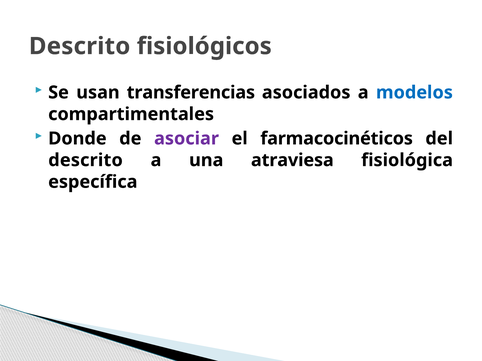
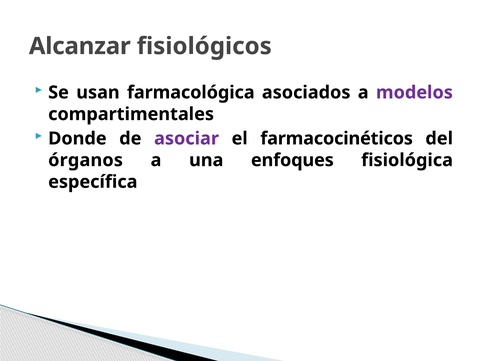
Descrito at (80, 46): Descrito -> Alcanzar
transferencias: transferencias -> farmacológica
modelos colour: blue -> purple
descrito at (86, 160): descrito -> órganos
atraviesa: atraviesa -> enfoques
